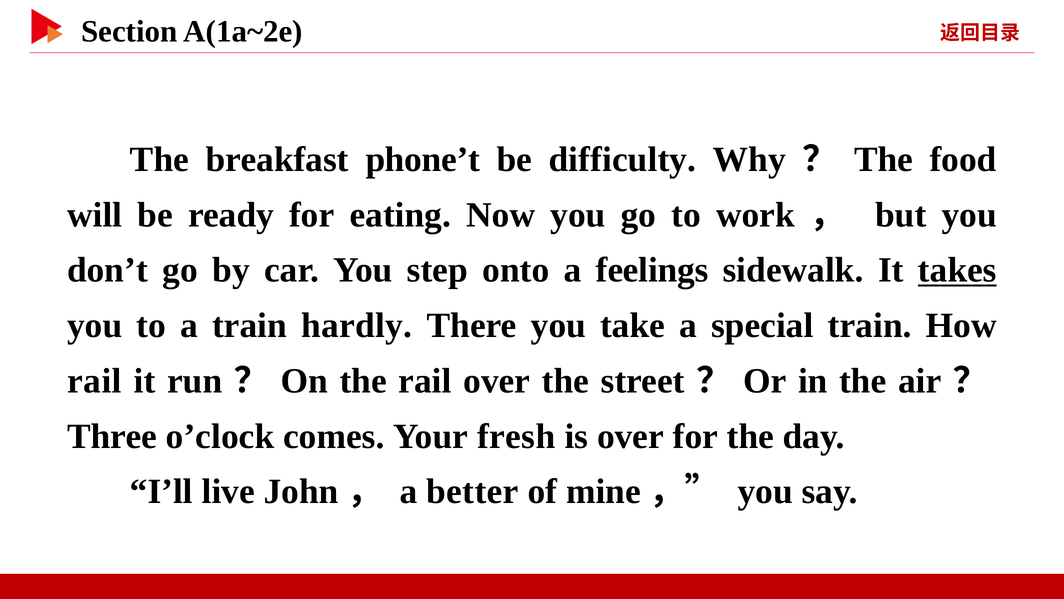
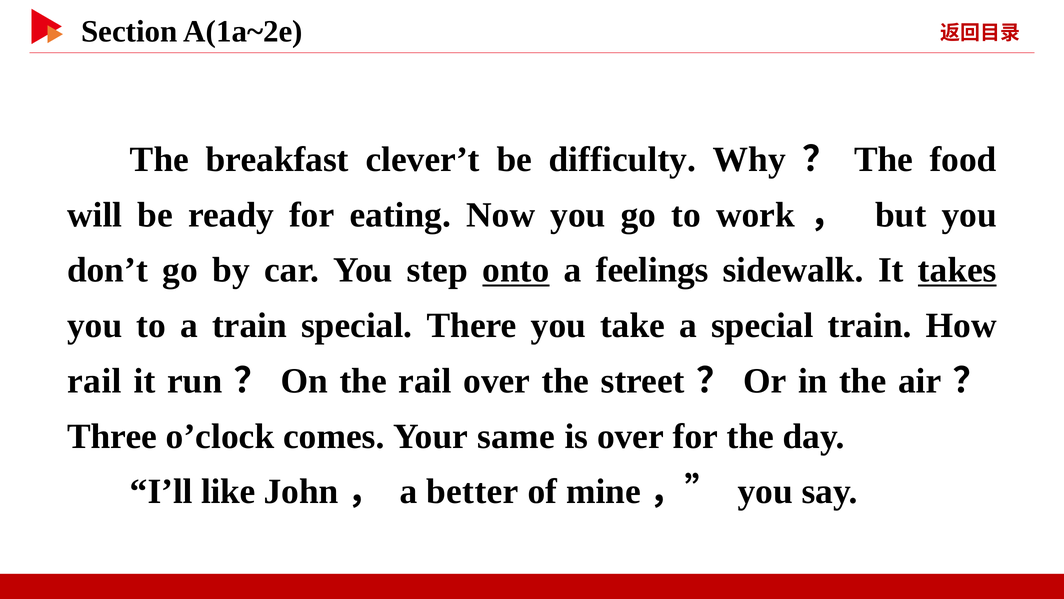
phone’t: phone’t -> clever’t
onto underline: none -> present
train hardly: hardly -> special
fresh: fresh -> same
live: live -> like
